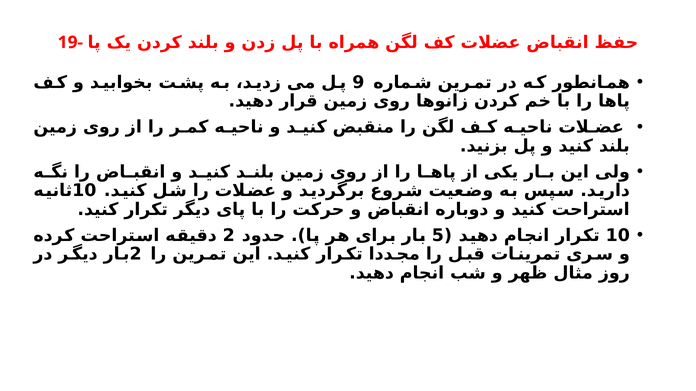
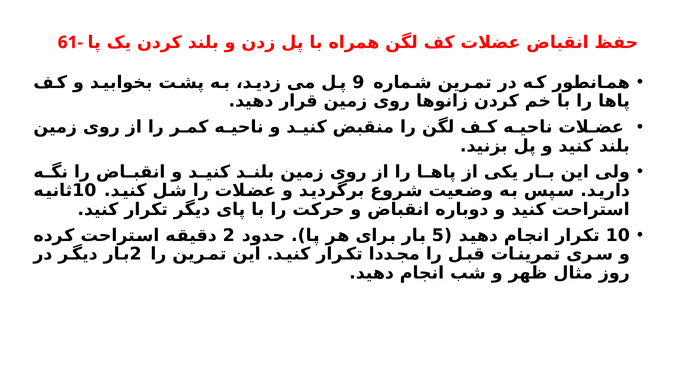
19-: 19- -> 61-
